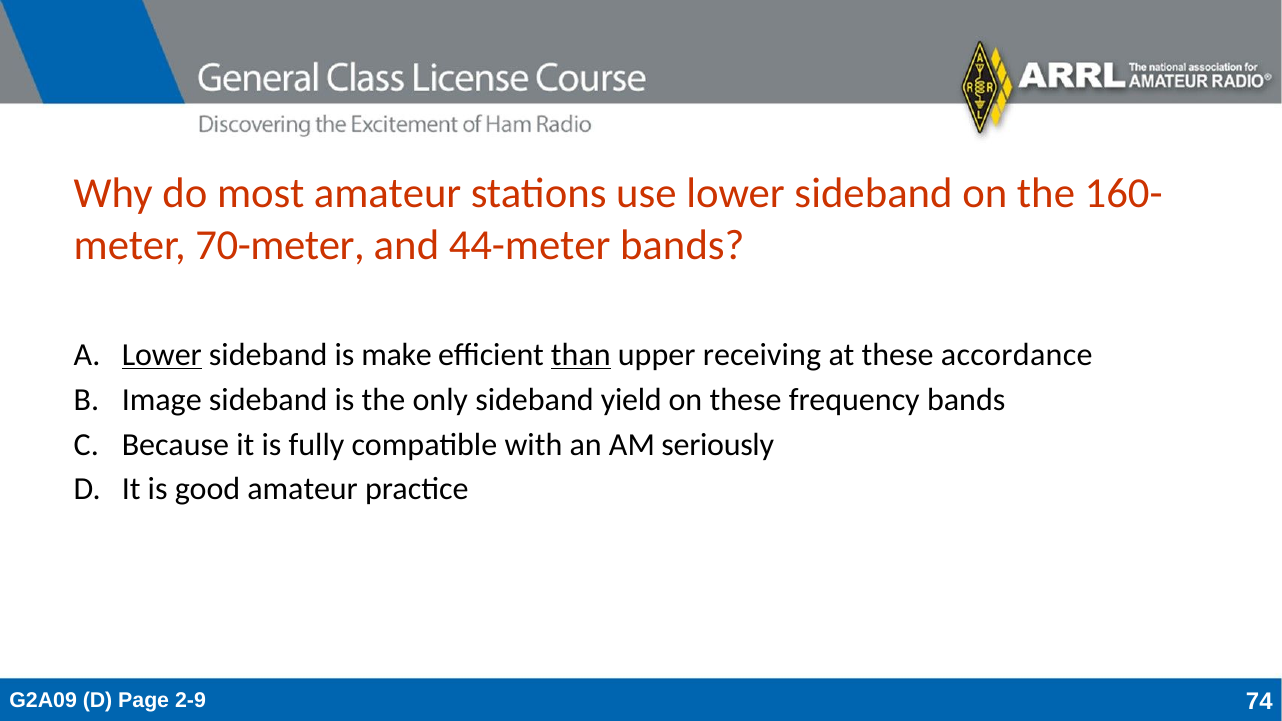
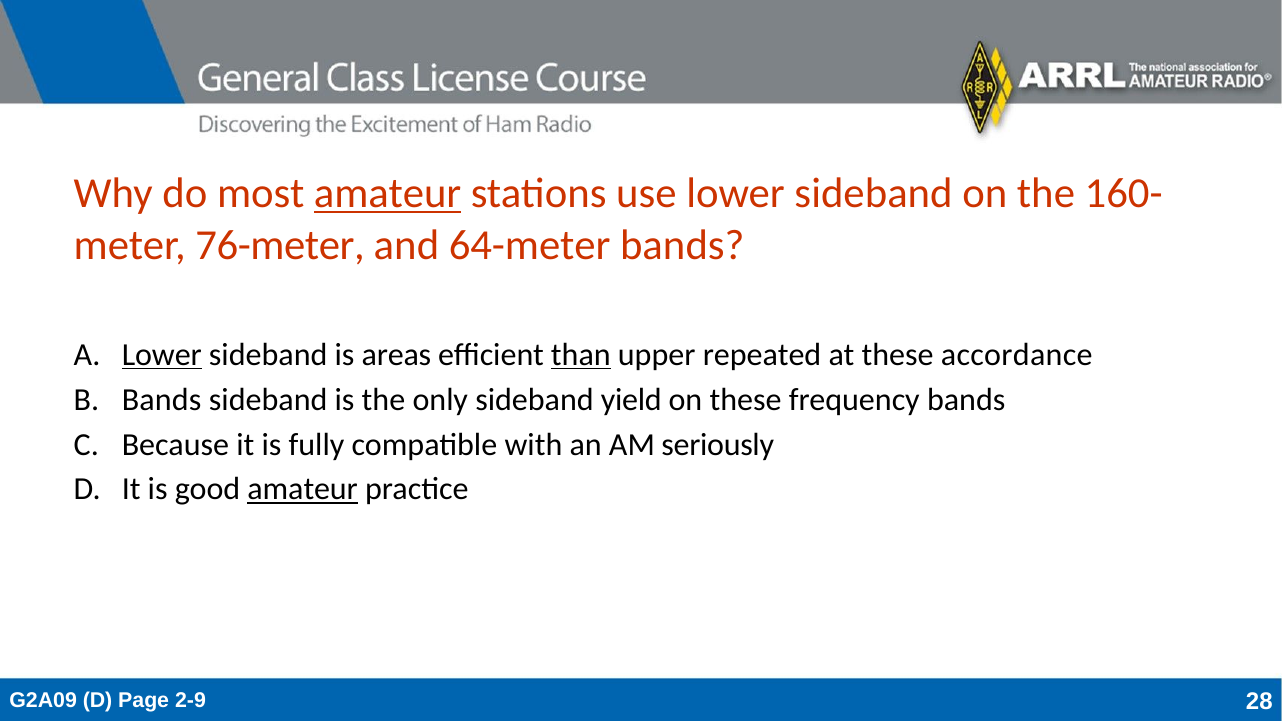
amateur at (388, 194) underline: none -> present
70-meter: 70-meter -> 76-meter
44-meter: 44-meter -> 64-meter
make: make -> areas
receiving: receiving -> repeated
Image at (162, 400): Image -> Bands
amateur at (303, 489) underline: none -> present
74: 74 -> 28
